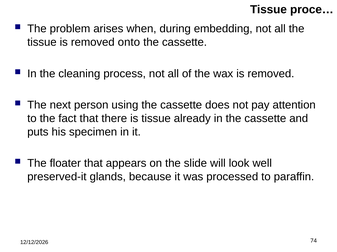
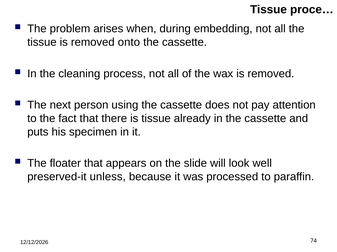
glands: glands -> unless
